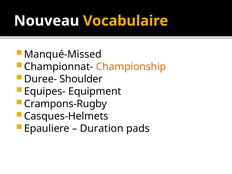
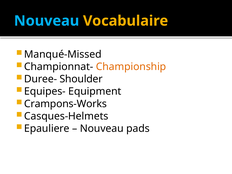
Nouveau at (47, 21) colour: white -> light blue
Crampons-Rugby: Crampons-Rugby -> Crampons-Works
Duration at (102, 129): Duration -> Nouveau
